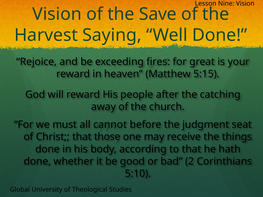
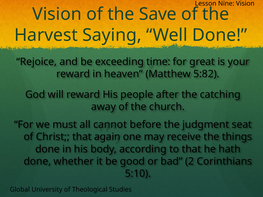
fires: fires -> time
5:15: 5:15 -> 5:82
those: those -> again
